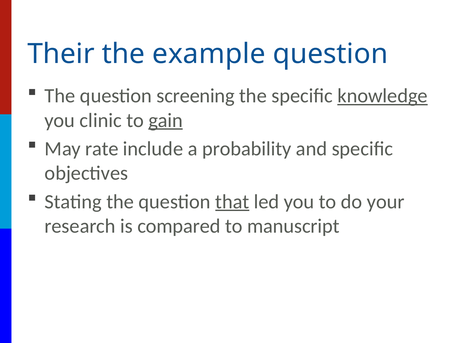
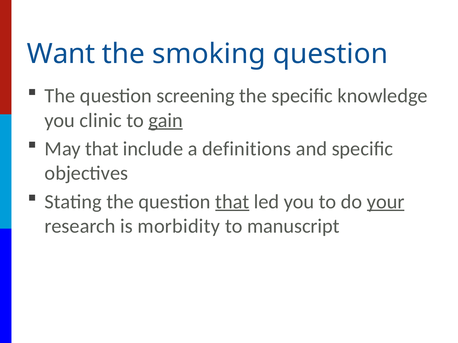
Their: Their -> Want
example: example -> smoking
knowledge underline: present -> none
May rate: rate -> that
probability: probability -> definitions
your underline: none -> present
compared: compared -> morbidity
